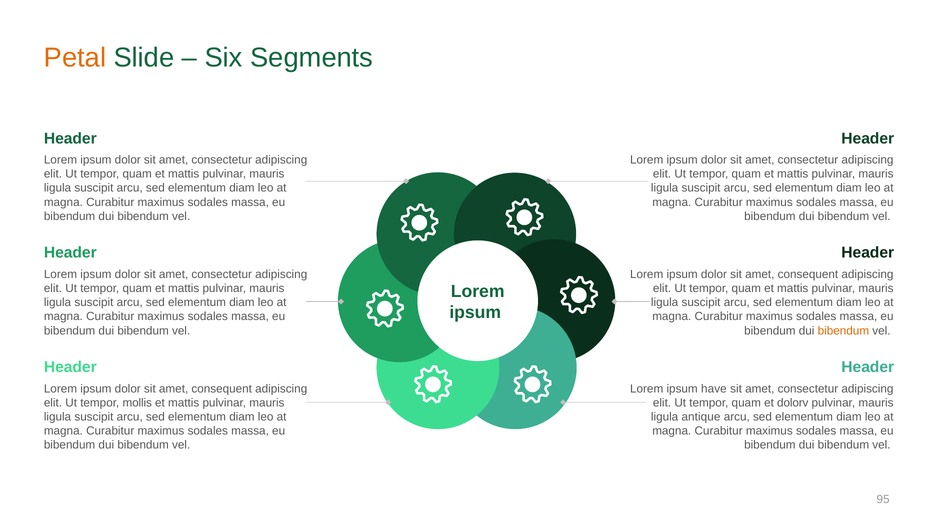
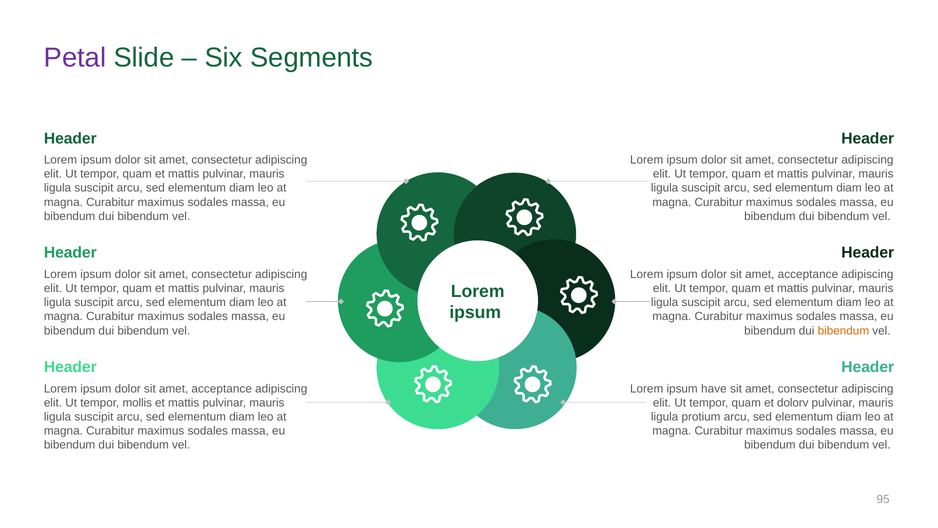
Petal colour: orange -> purple
consequent at (808, 274): consequent -> acceptance
consequent at (222, 388): consequent -> acceptance
antique: antique -> protium
